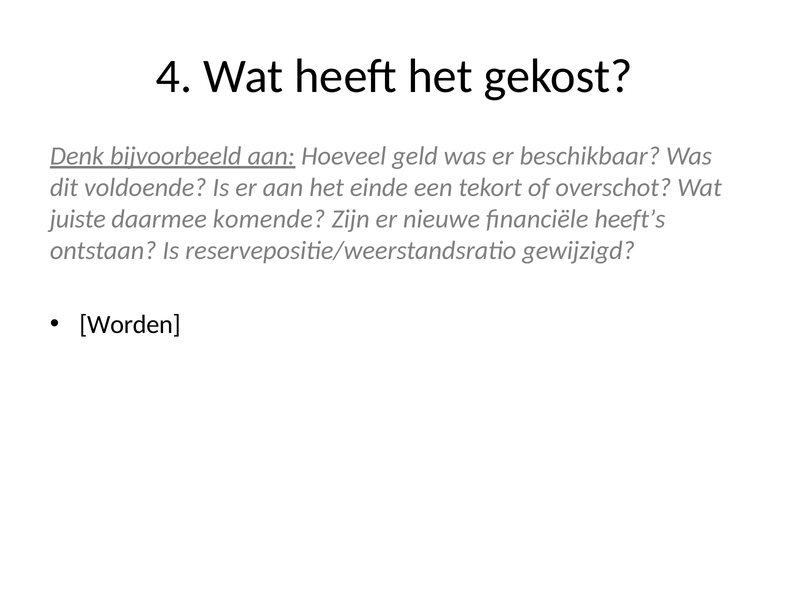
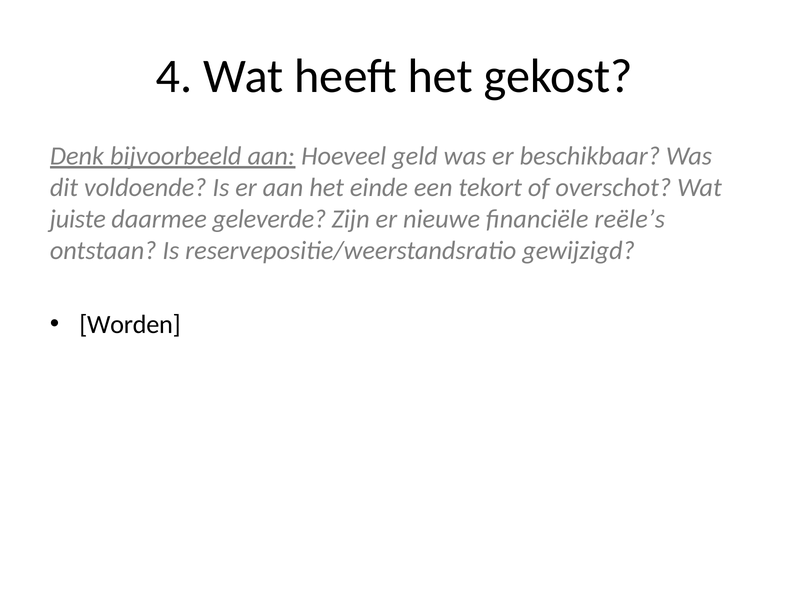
komende: komende -> geleverde
heeft’s: heeft’s -> reële’s
